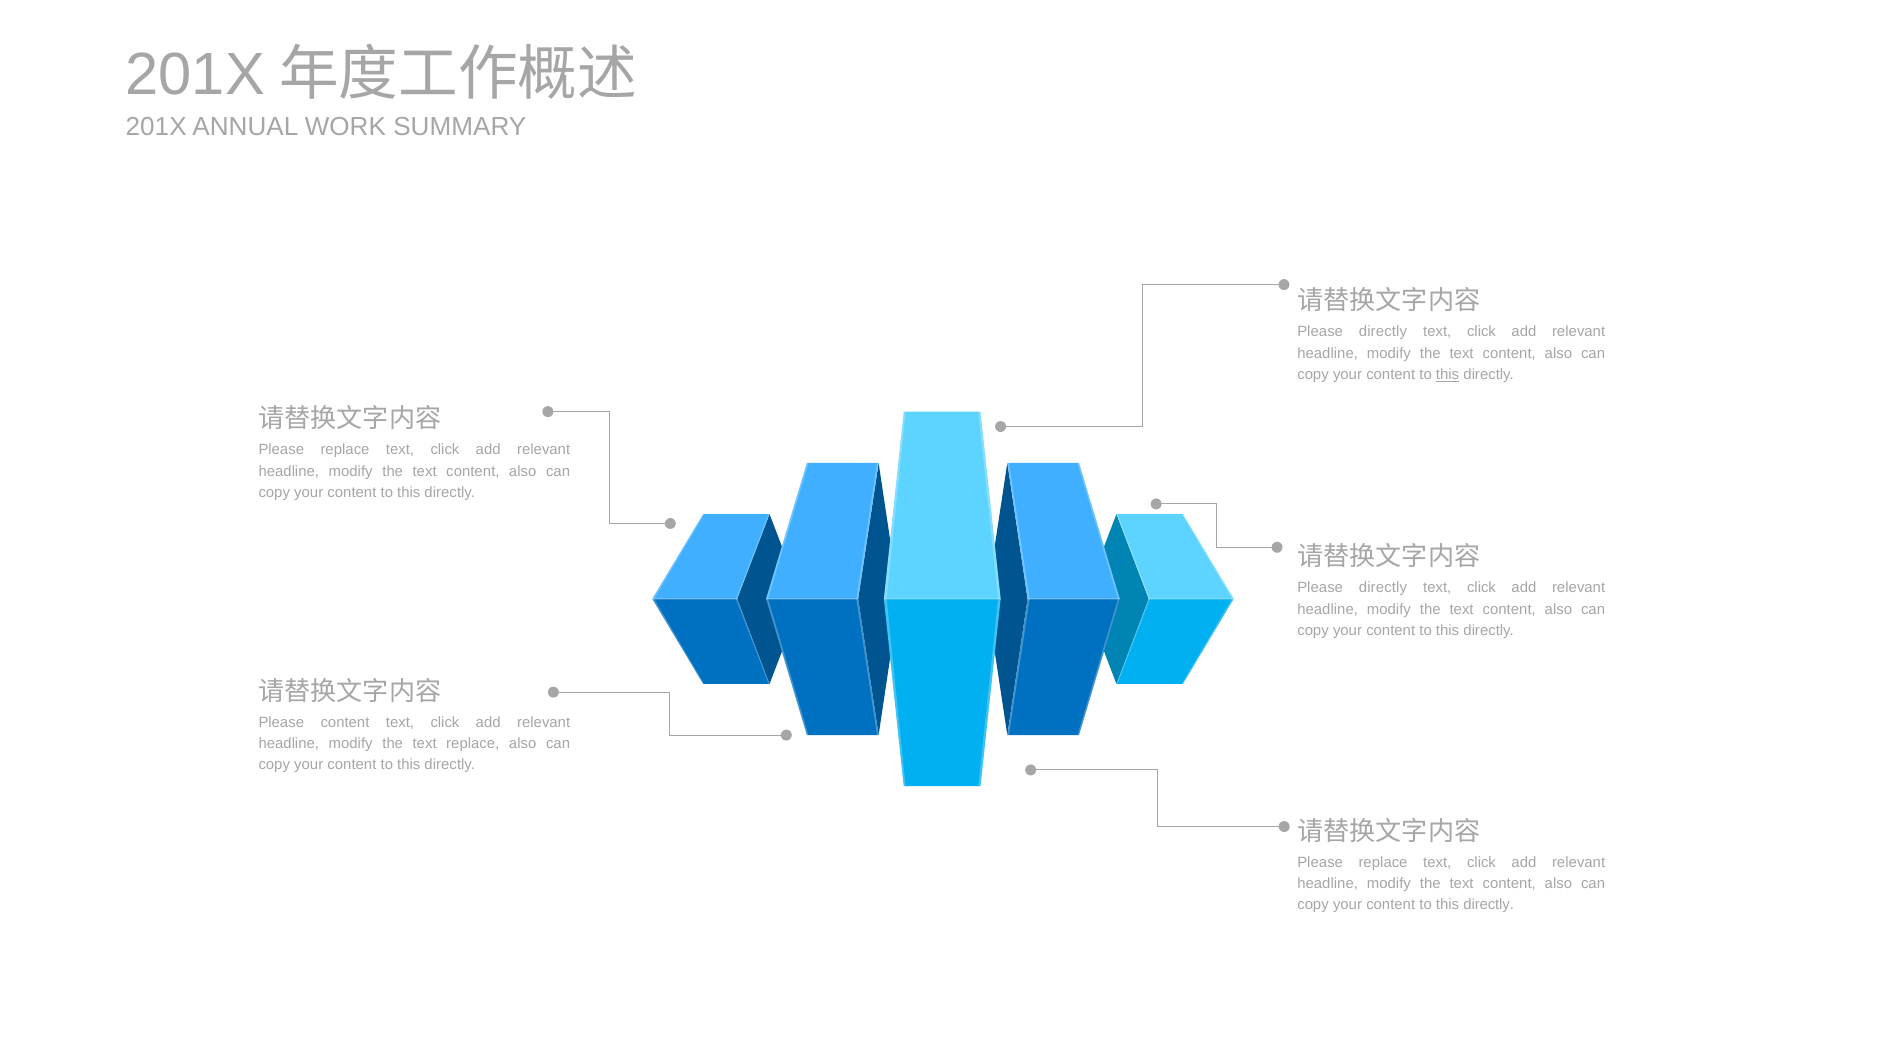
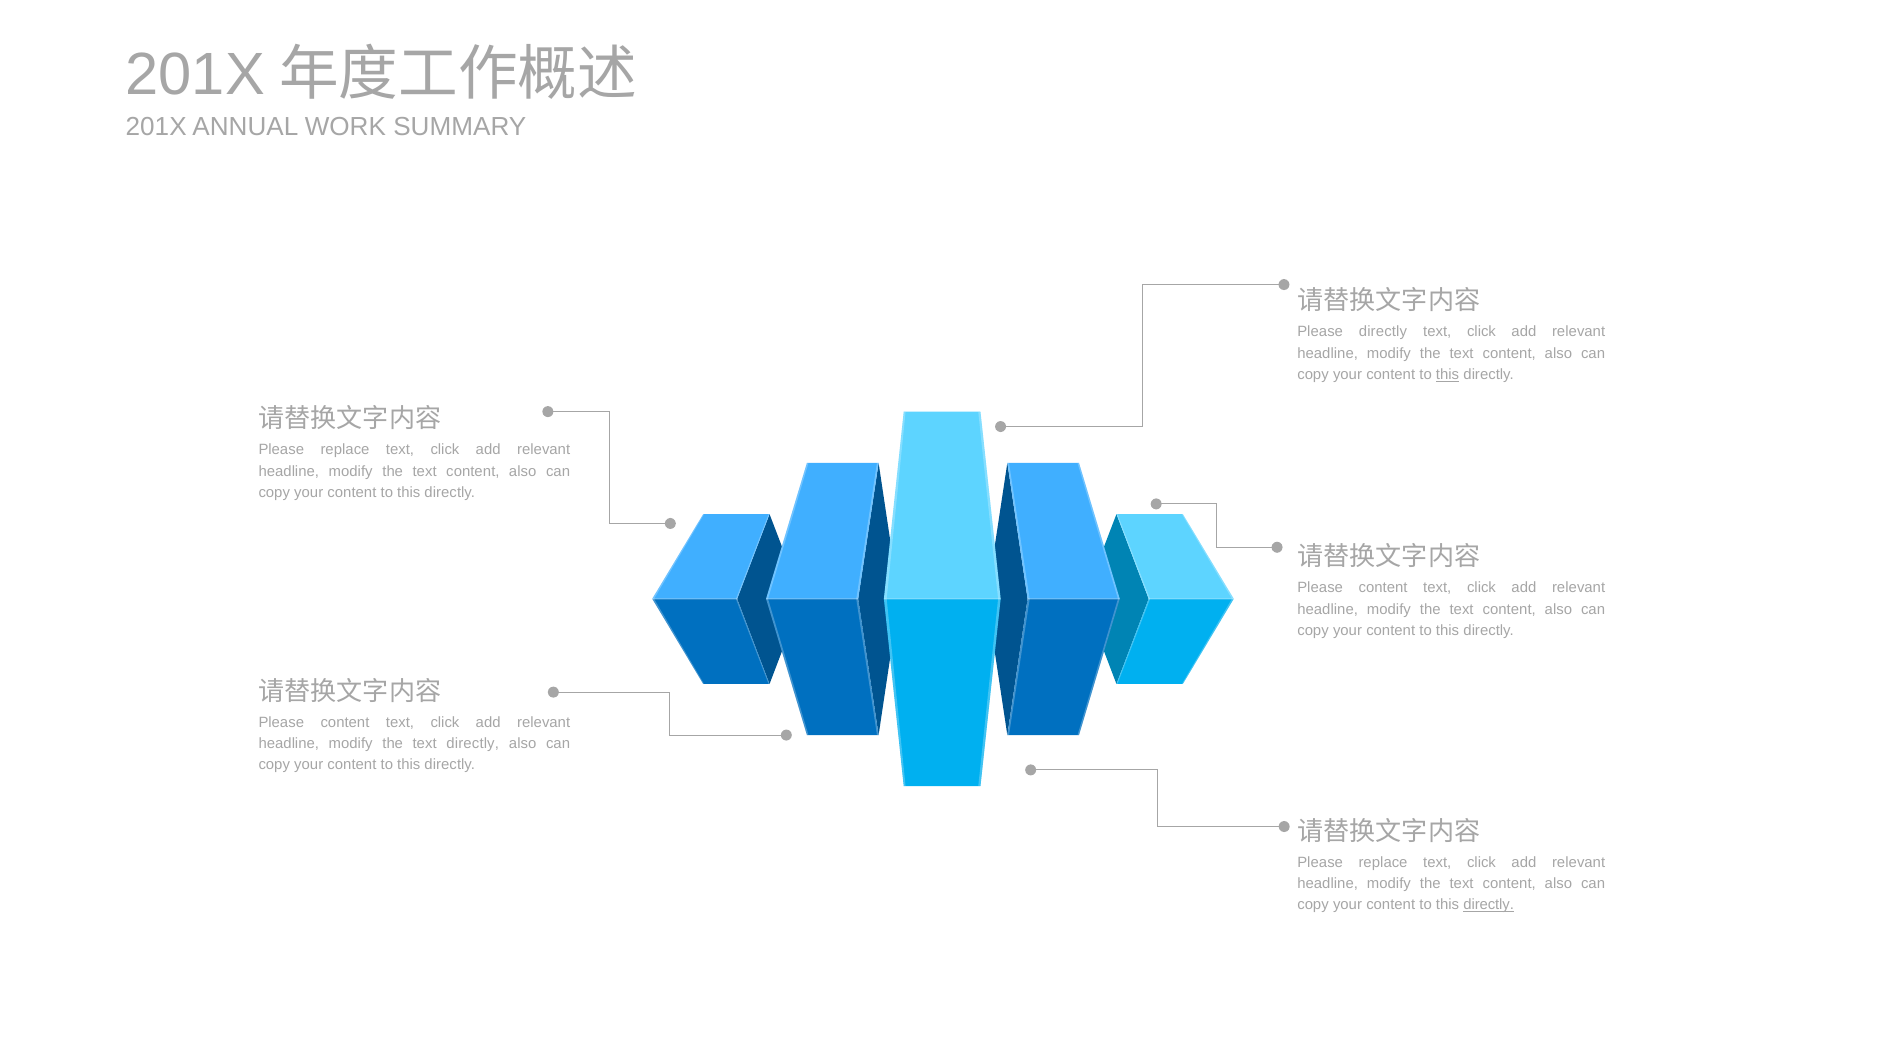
directly at (1383, 588): directly -> content
text replace: replace -> directly
directly at (1489, 905) underline: none -> present
